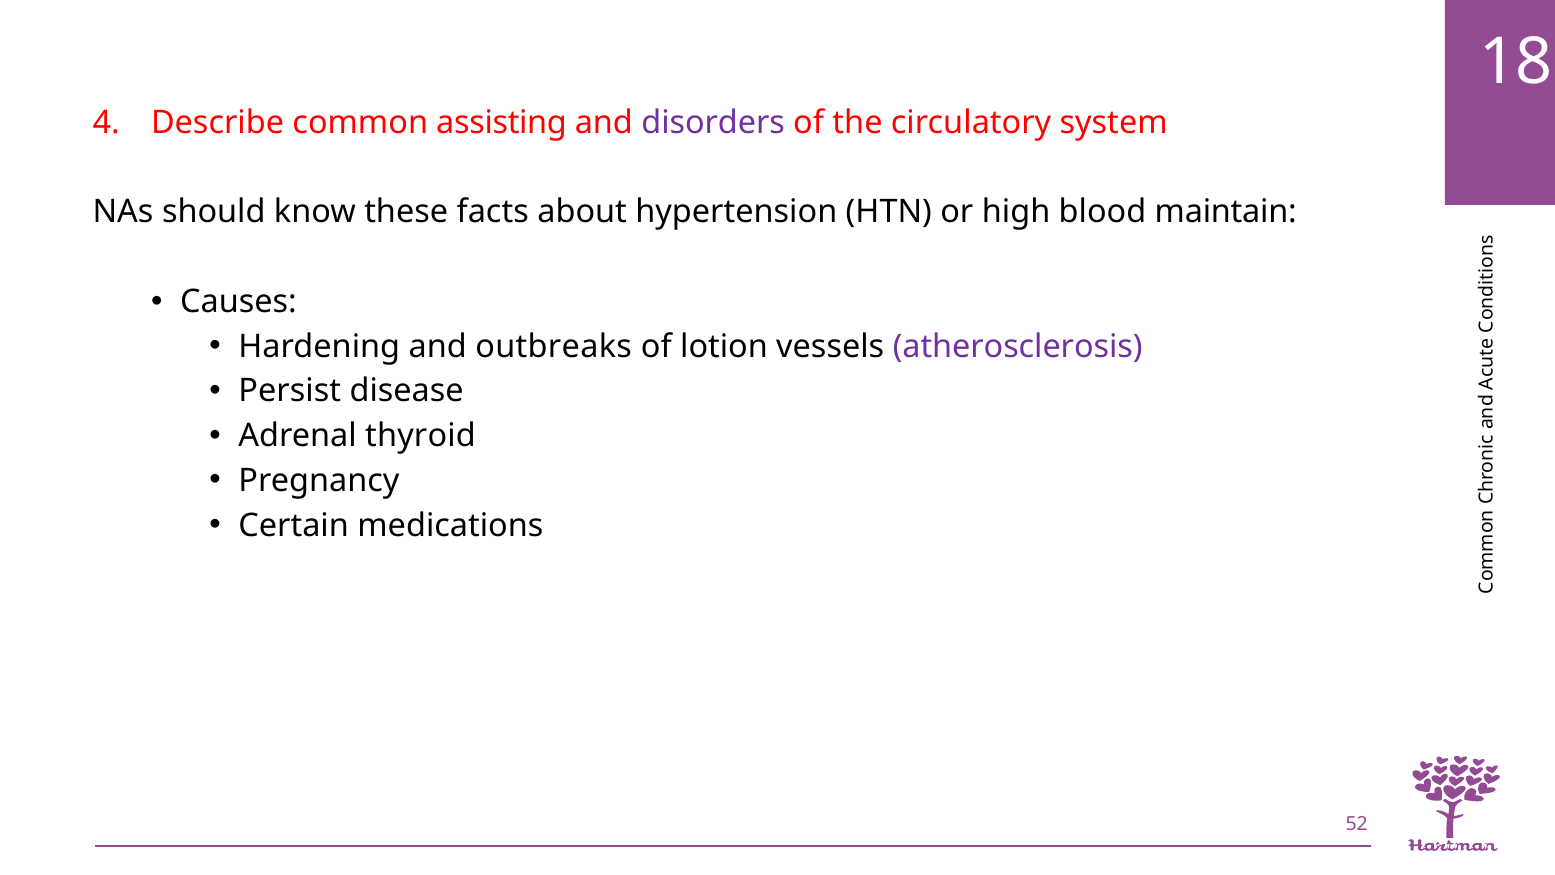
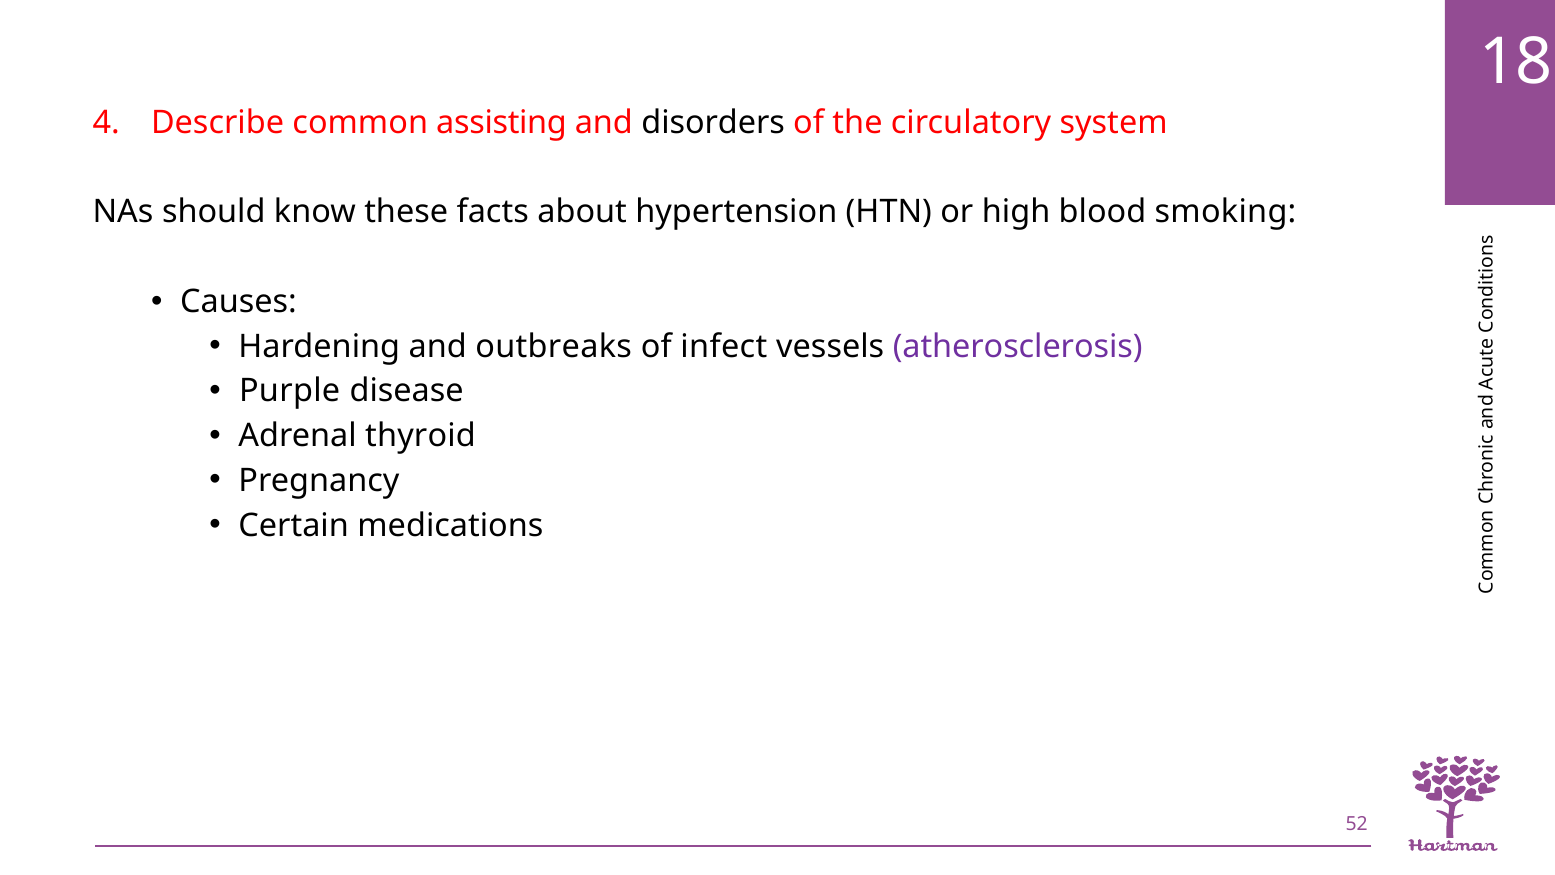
disorders colour: purple -> black
maintain: maintain -> smoking
lotion: lotion -> infect
Persist: Persist -> Purple
